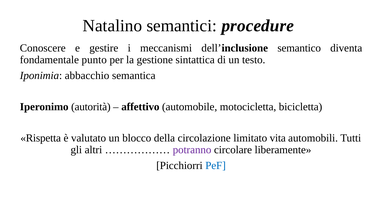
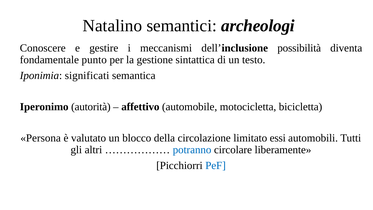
procedure: procedure -> archeologi
semantico: semantico -> possibilità
abbacchio: abbacchio -> significati
Rispetta: Rispetta -> Persona
vita: vita -> essi
potranno colour: purple -> blue
